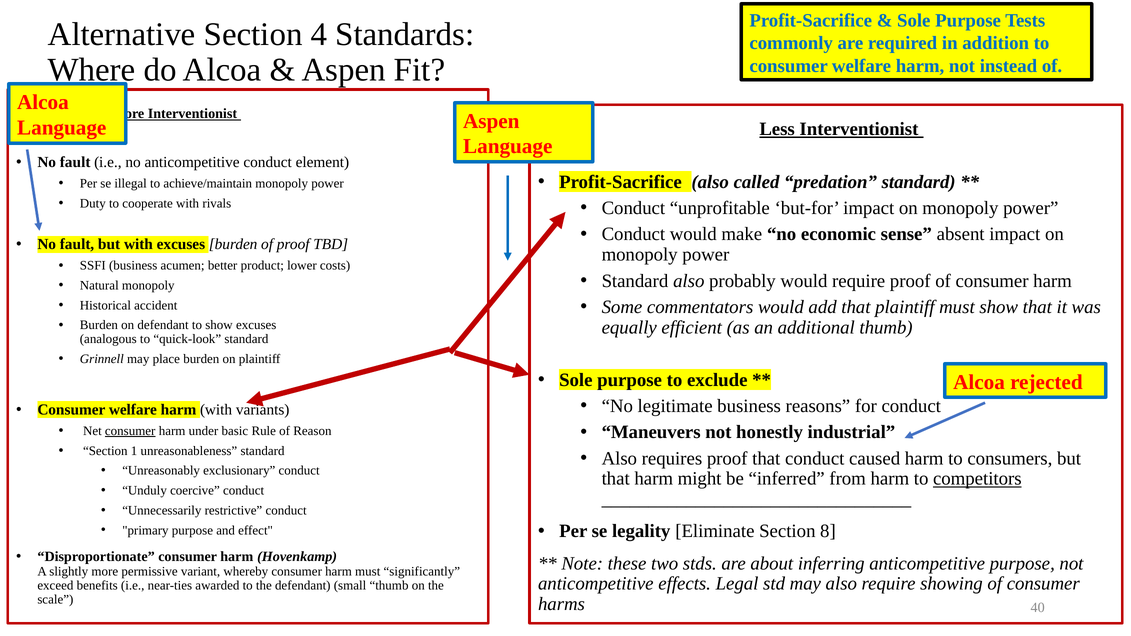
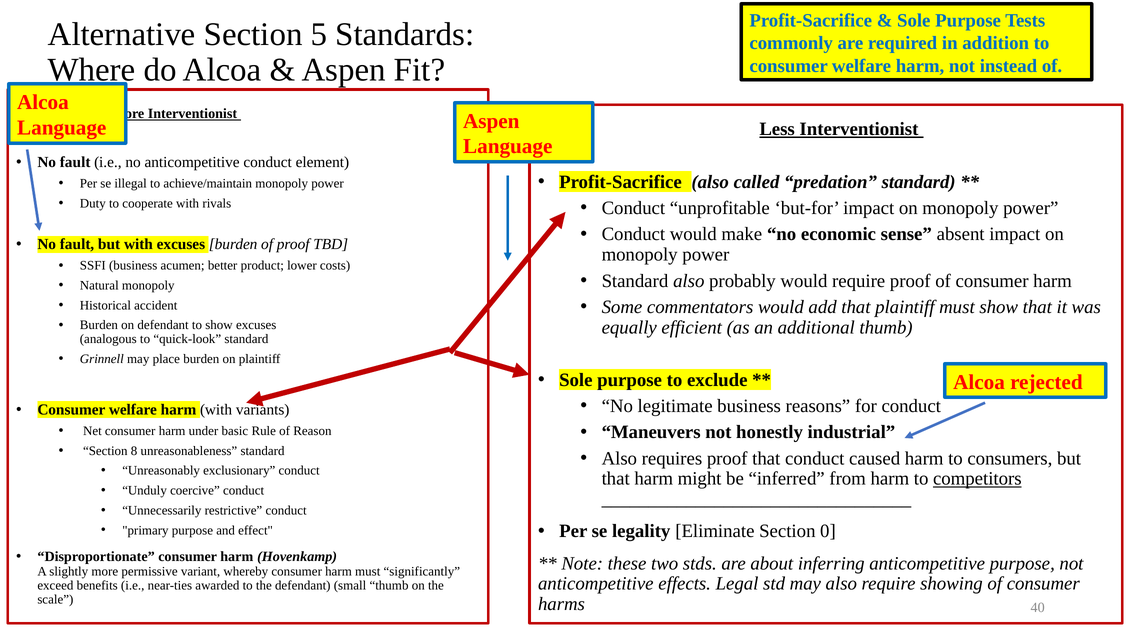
4: 4 -> 5
consumer at (130, 431) underline: present -> none
1: 1 -> 8
8: 8 -> 0
